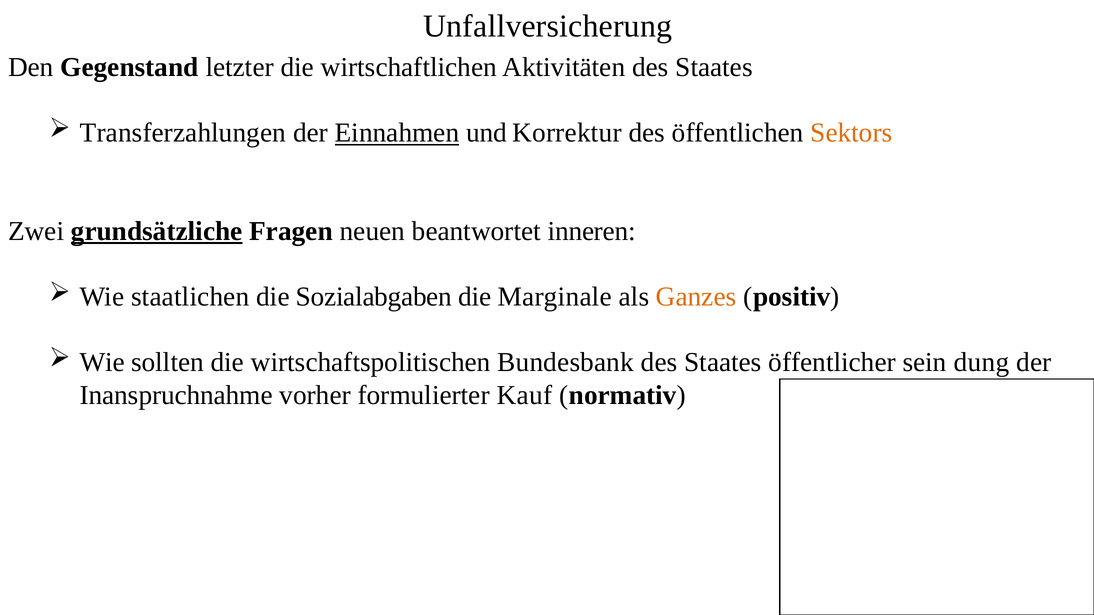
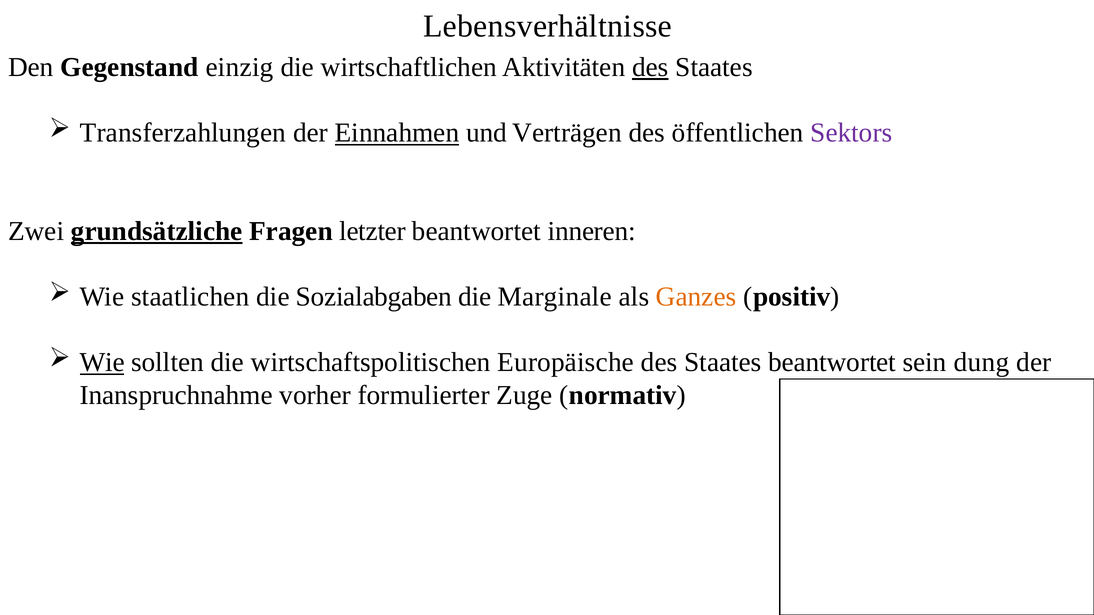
Unfallversicherung: Unfallversicherung -> Lebensverhältnisse
letzter: letzter -> einzig
des at (650, 67) underline: none -> present
Korrektur: Korrektur -> Verträgen
Sektors colour: orange -> purple
neuen: neuen -> letzter
Wie at (102, 363) underline: none -> present
Bundesbank: Bundesbank -> Europäische
Staates öffentlicher: öffentlicher -> beantwortet
Kauf: Kauf -> Zuge
